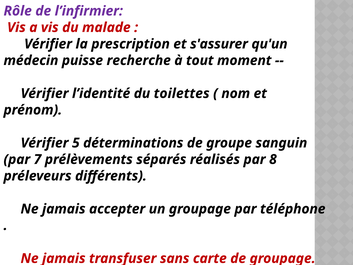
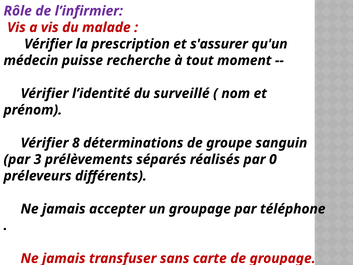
toilettes: toilettes -> surveillé
5: 5 -> 8
7: 7 -> 3
8: 8 -> 0
